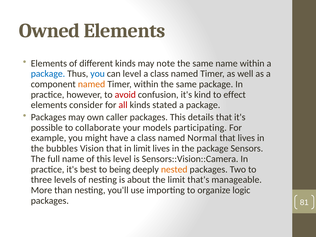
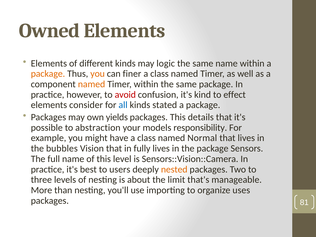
note: note -> logic
package at (48, 74) colour: blue -> orange
you at (98, 74) colour: blue -> orange
can level: level -> finer
all colour: red -> blue
caller: caller -> yields
collaborate: collaborate -> abstraction
participating: participating -> responsibility
in limit: limit -> fully
being: being -> users
logic: logic -> uses
